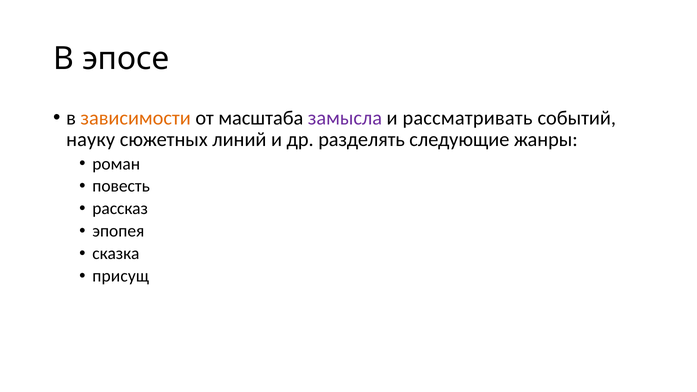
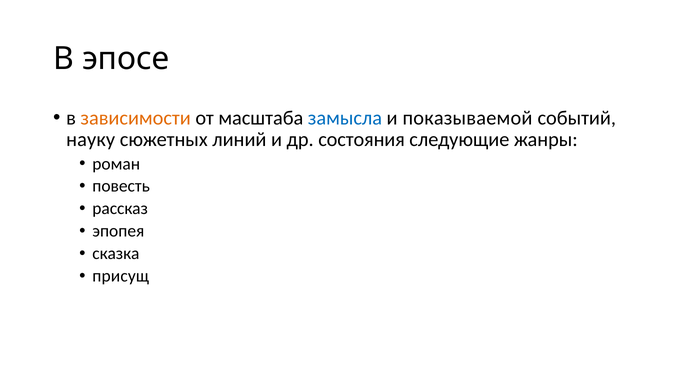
замысла colour: purple -> blue
рассматривать: рассматривать -> показываемой
разделять: разделять -> состояния
